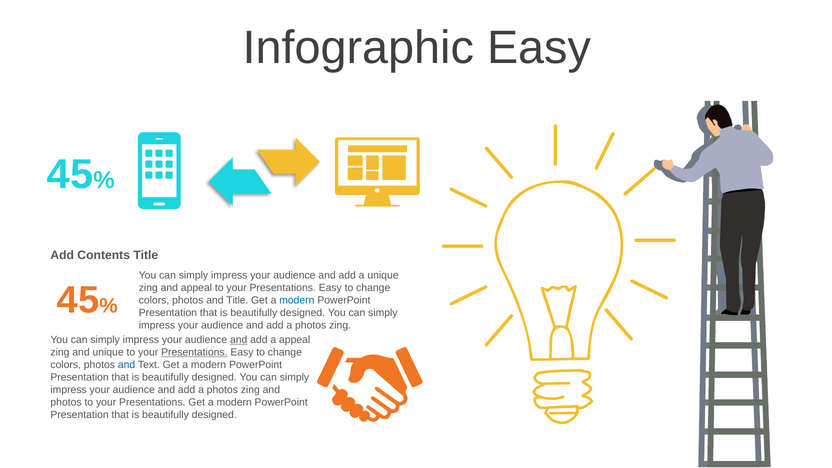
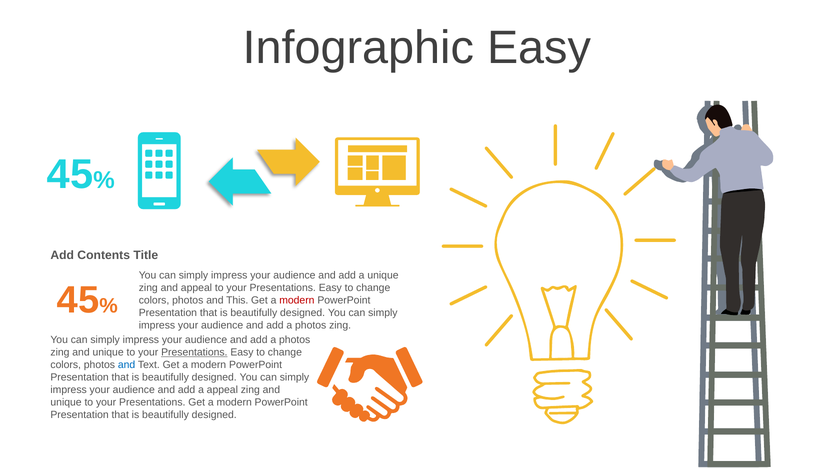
and Title: Title -> This
modern at (297, 300) colour: blue -> red
and at (239, 340) underline: present -> none
appeal at (295, 340): appeal -> photos
photos at (222, 390): photos -> appeal
photos at (66, 402): photos -> unique
